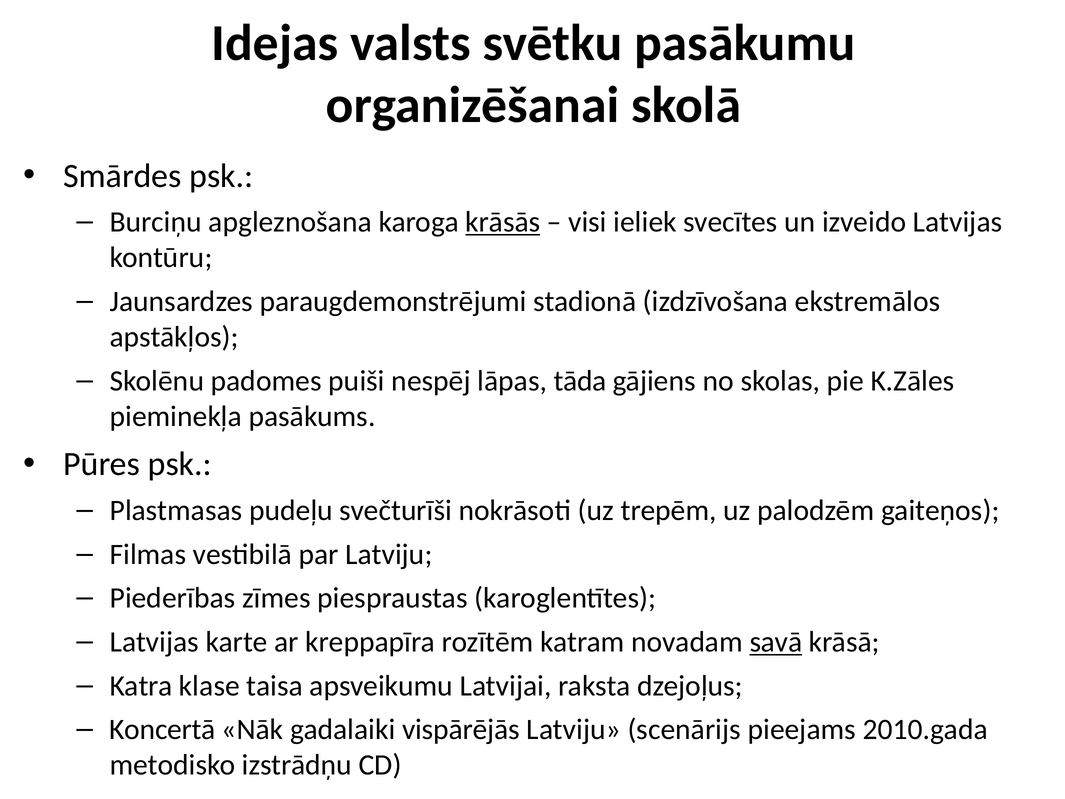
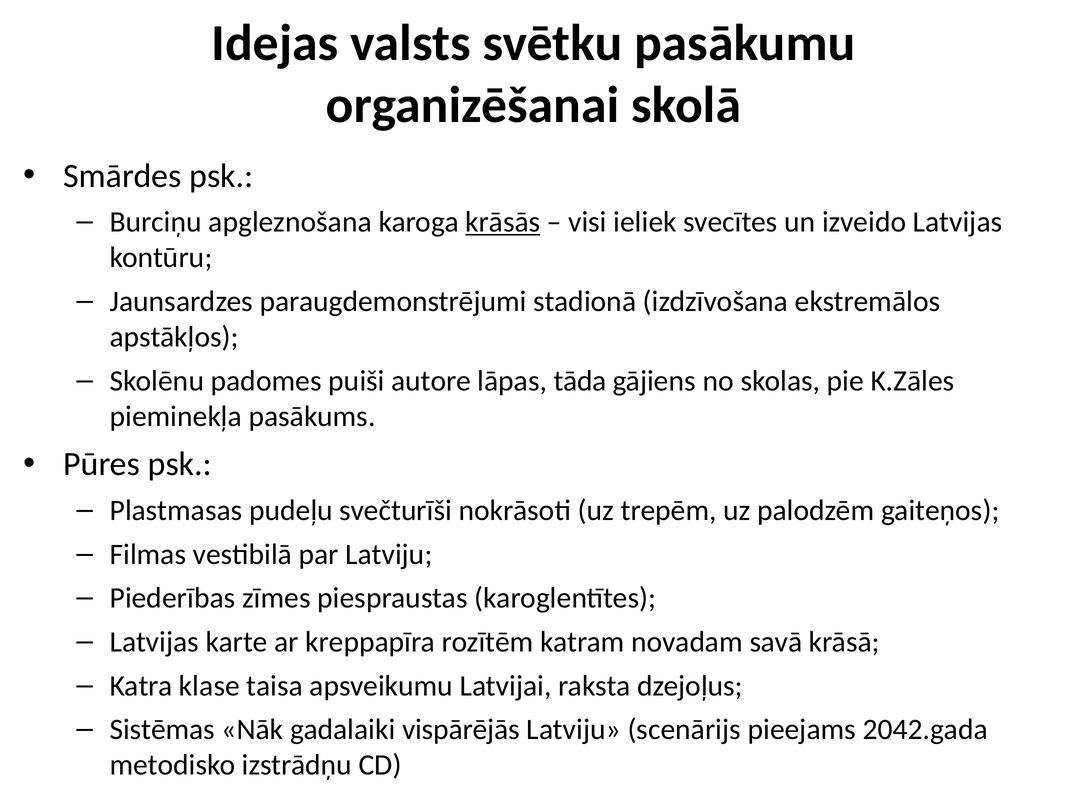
nespēj: nespēj -> autore
savā underline: present -> none
Koncertā: Koncertā -> Sistēmas
2010.gada: 2010.gada -> 2042.gada
